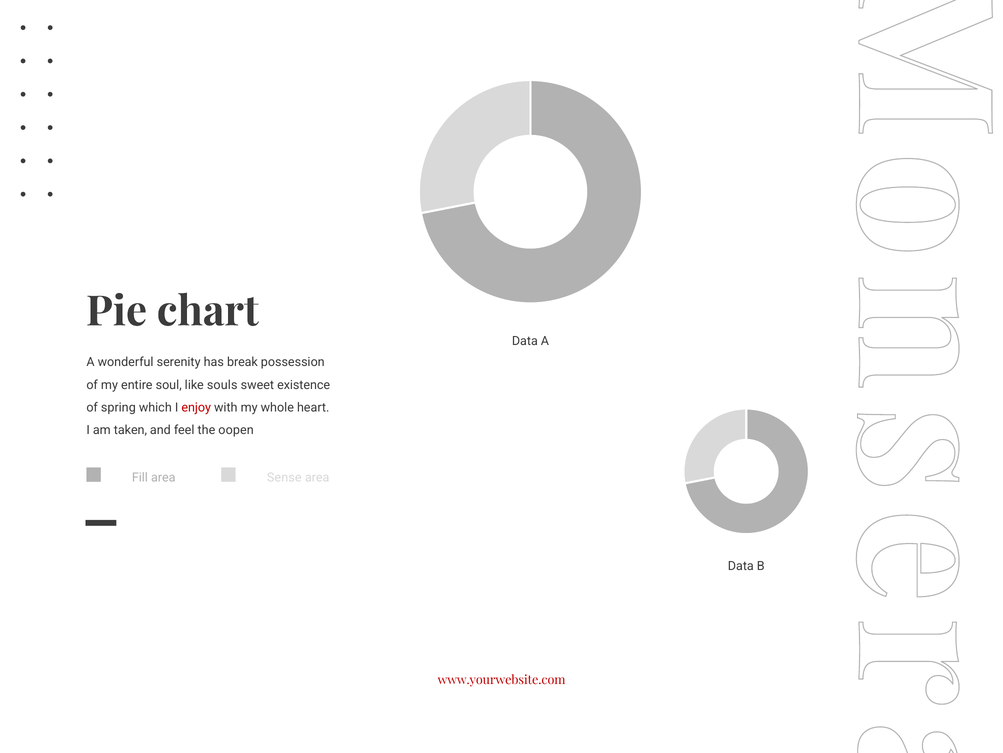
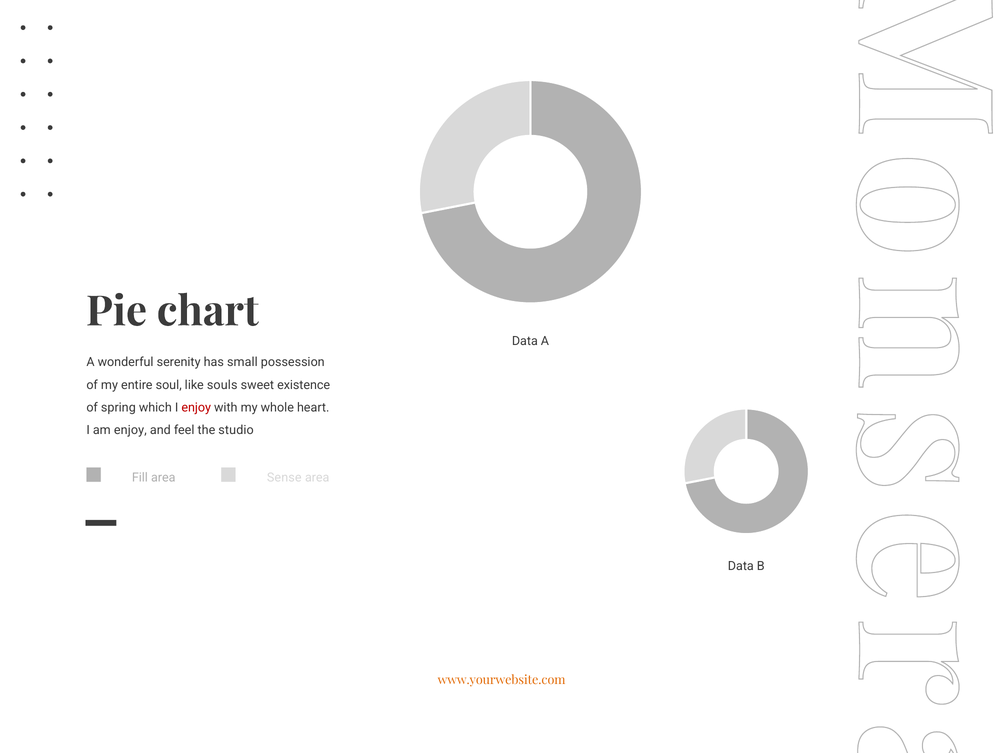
break: break -> small
am taken: taken -> enjoy
oopen: oopen -> studio
www.yourwebsite.com colour: red -> orange
